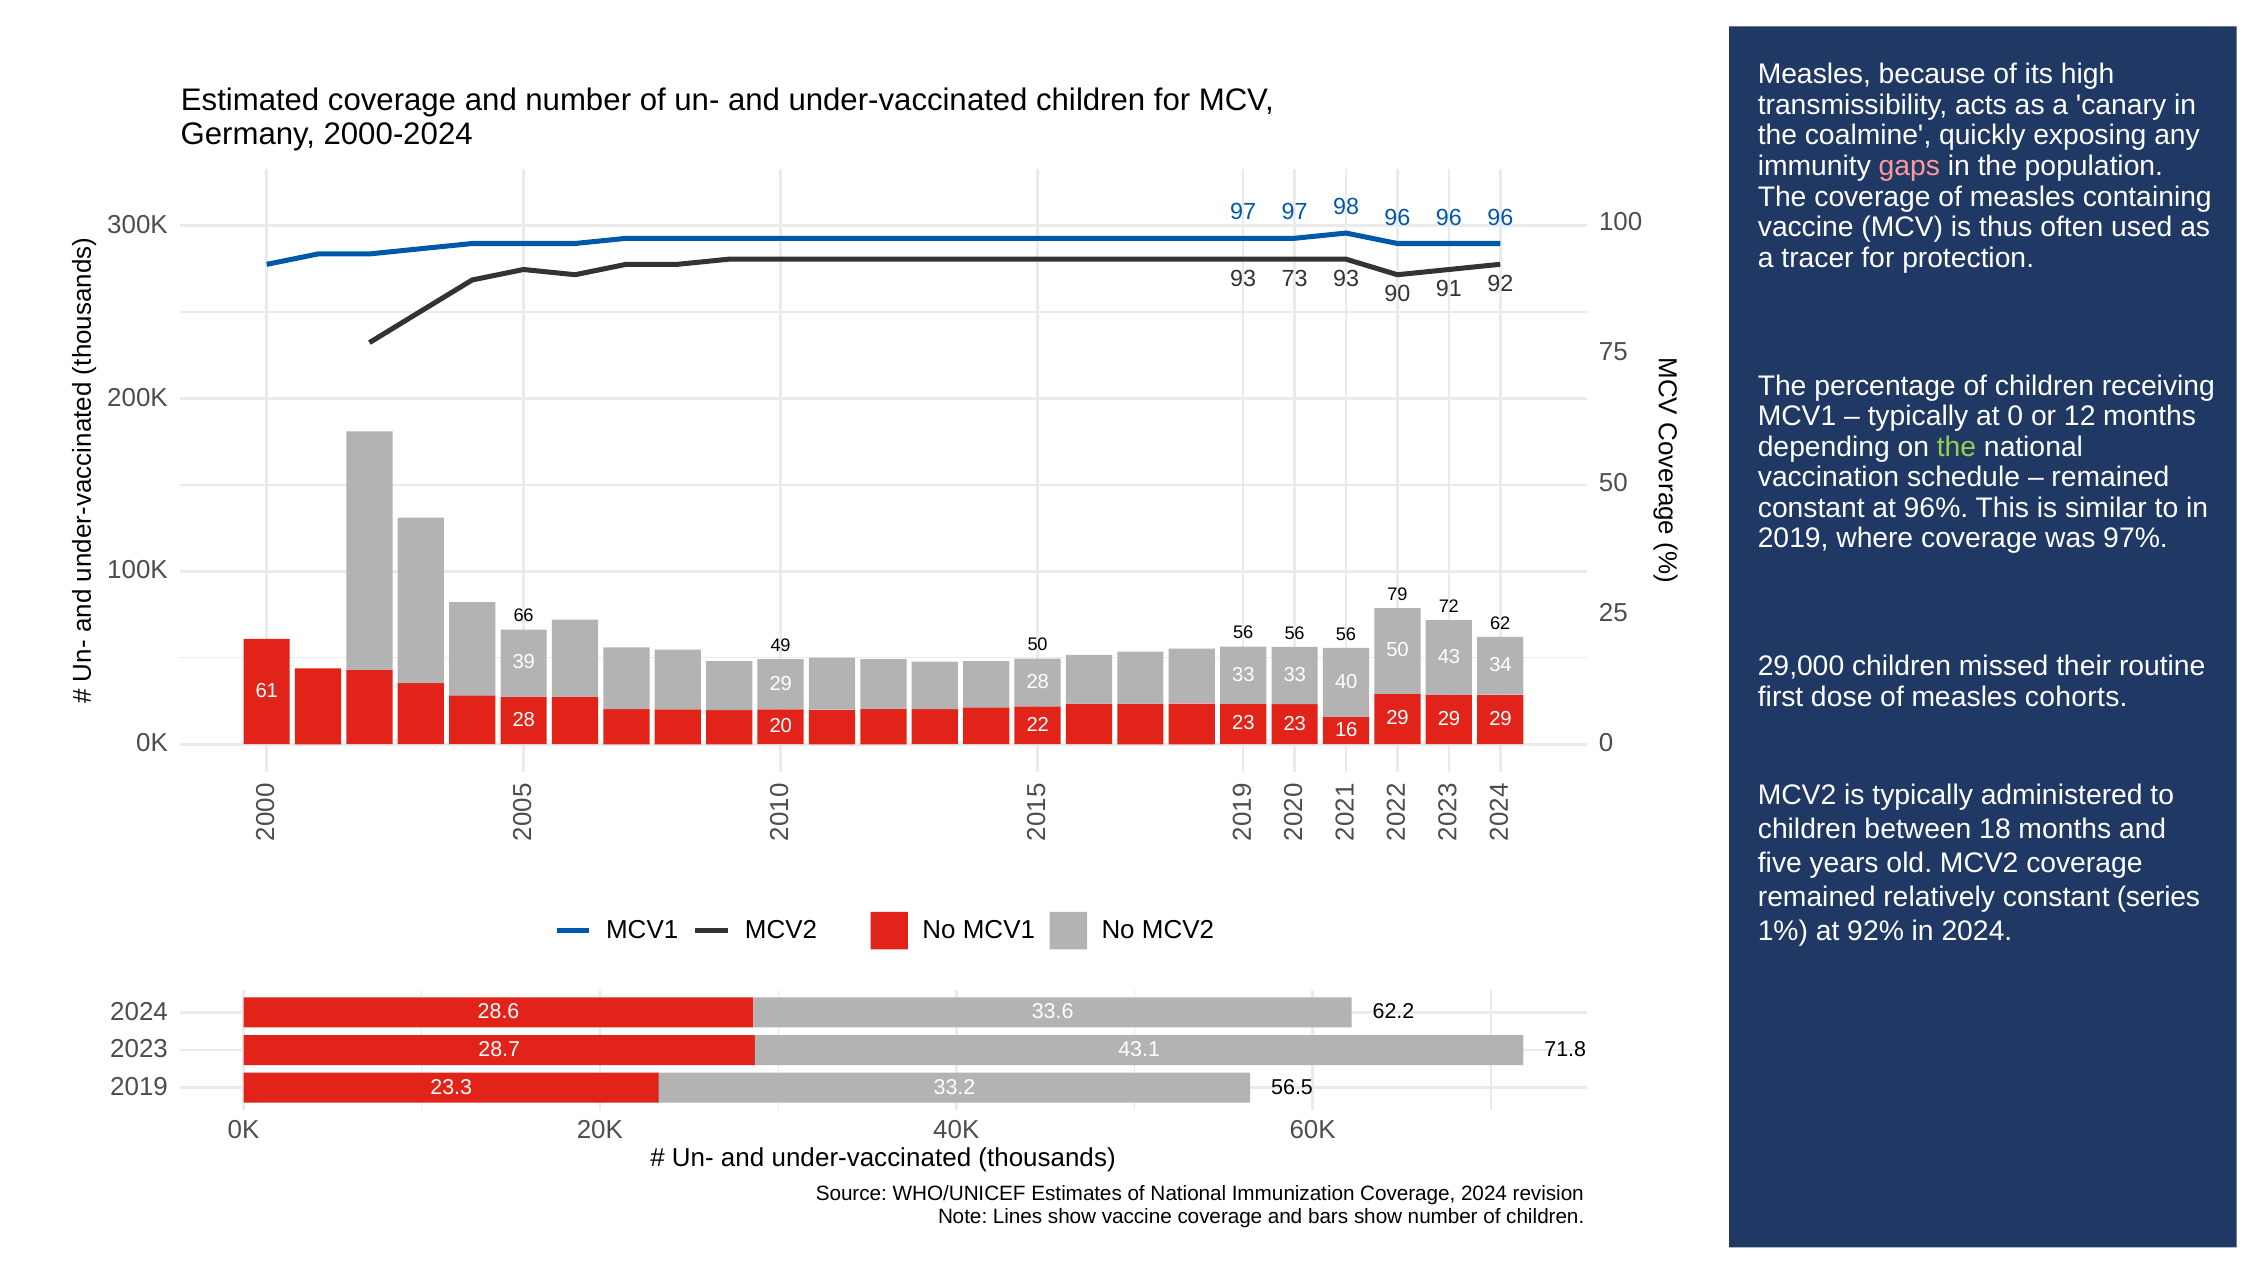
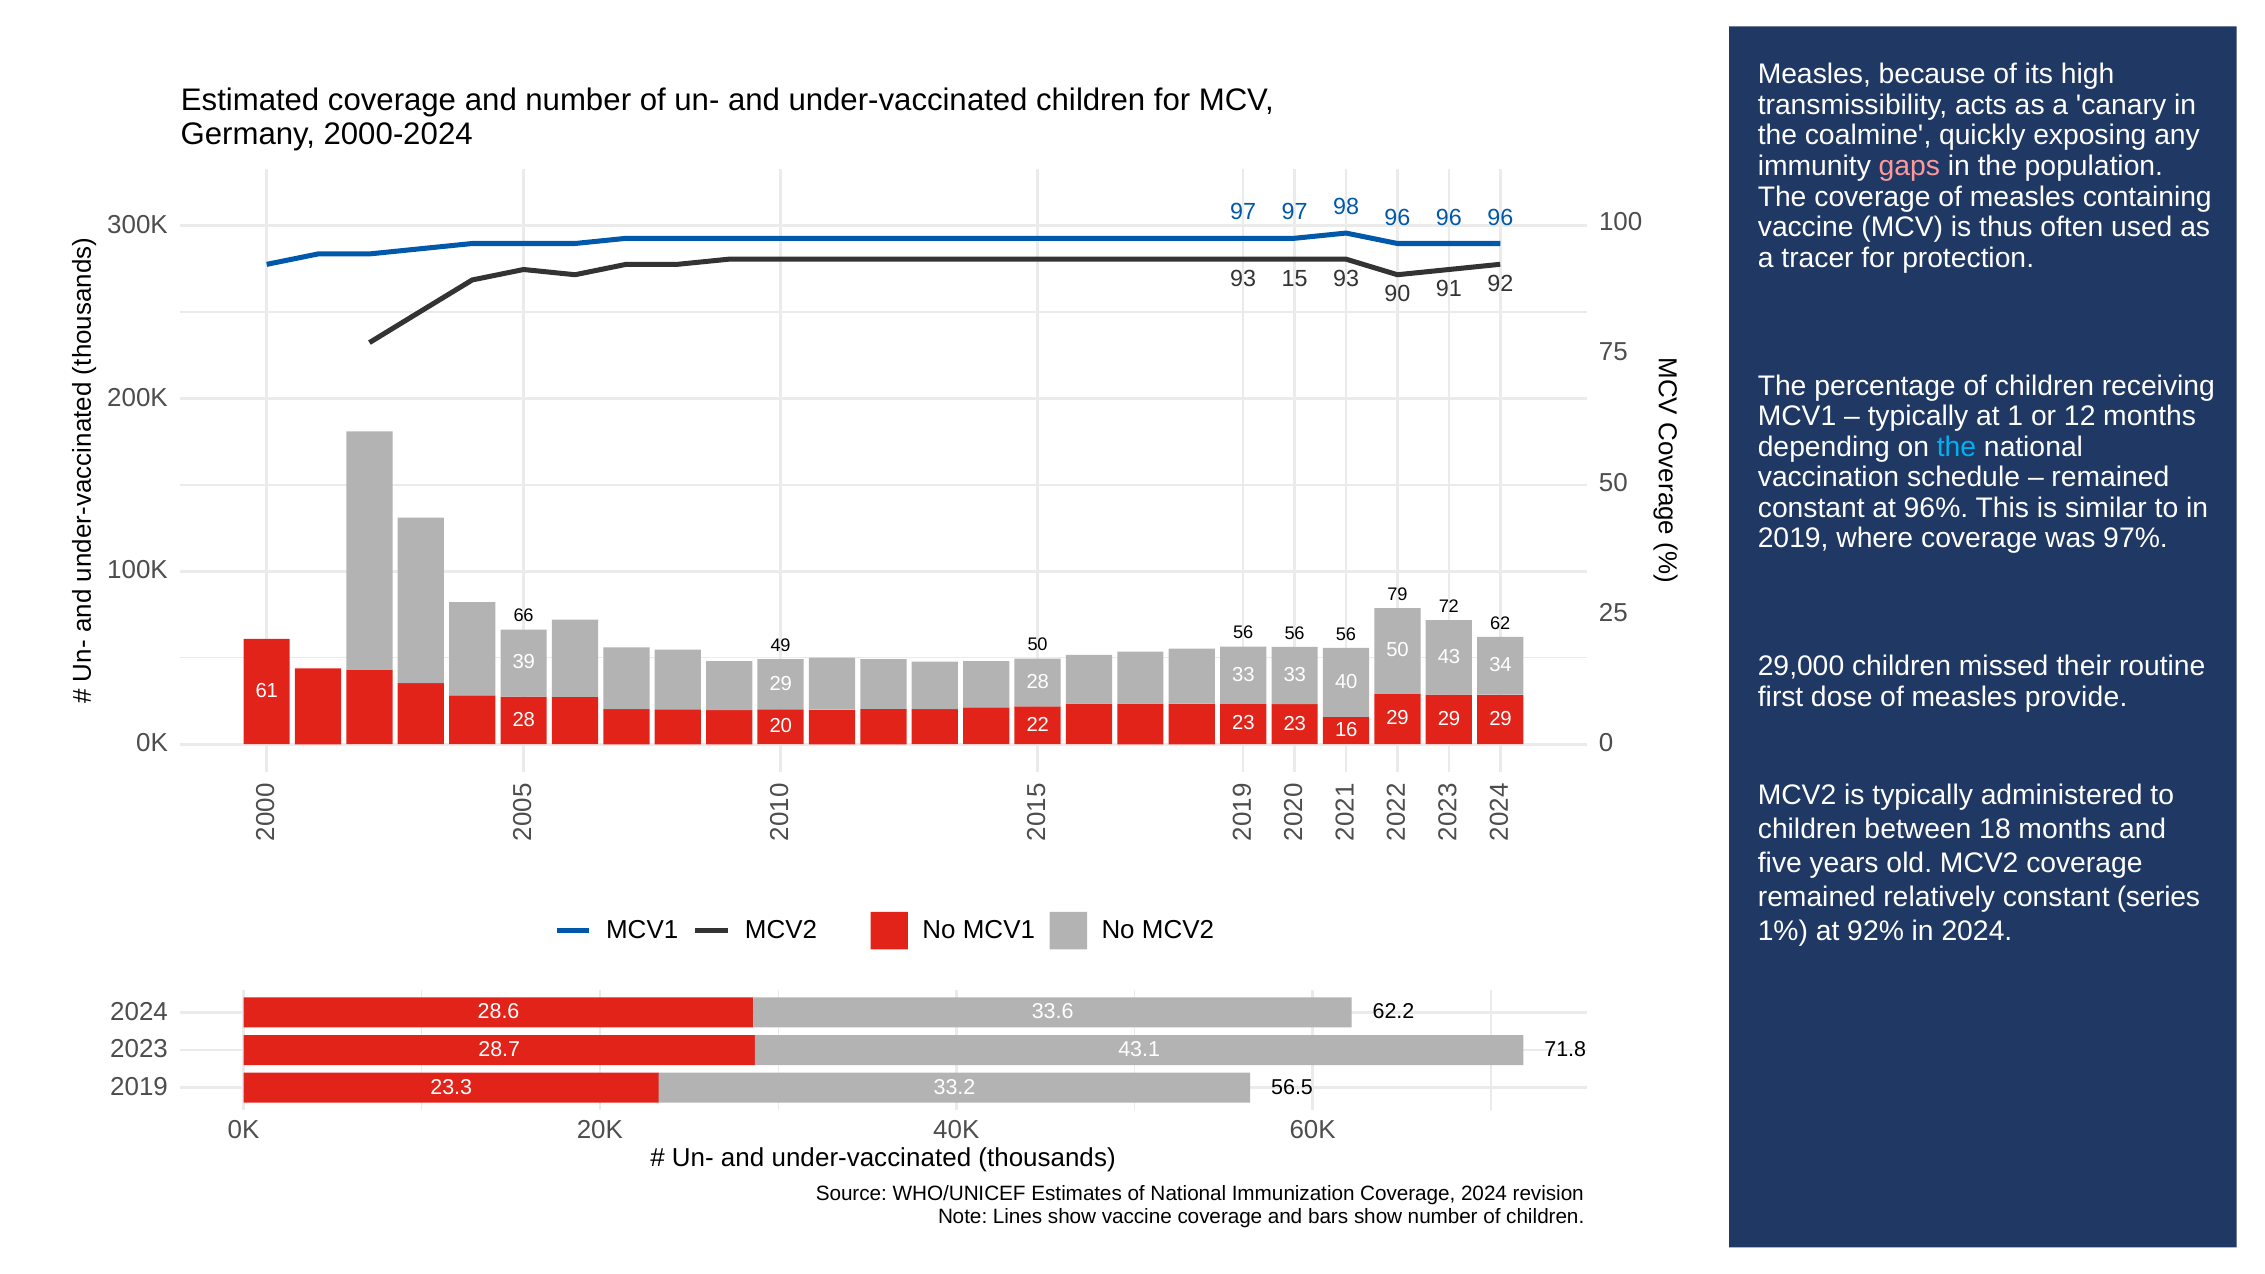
73: 73 -> 15
at 0: 0 -> 1
the at (1957, 447) colour: light green -> light blue
cohorts: cohorts -> provide
